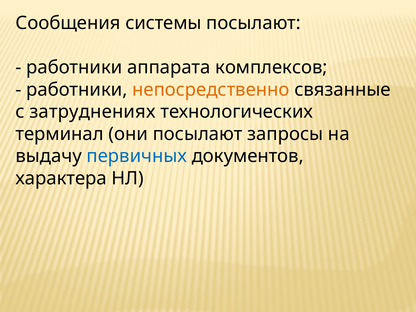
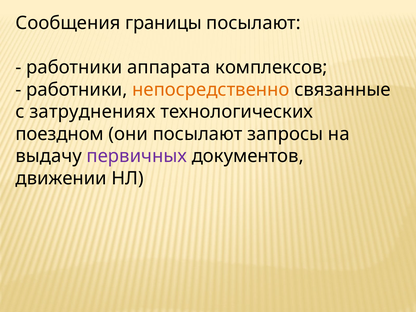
системы: системы -> границы
терминал: терминал -> поездном
первичных colour: blue -> purple
характера: характера -> движении
